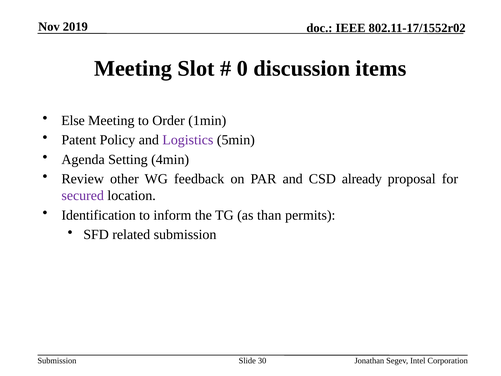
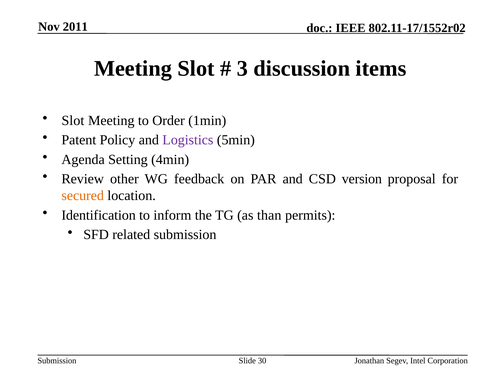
2019: 2019 -> 2011
0: 0 -> 3
Else at (73, 120): Else -> Slot
already: already -> version
secured colour: purple -> orange
